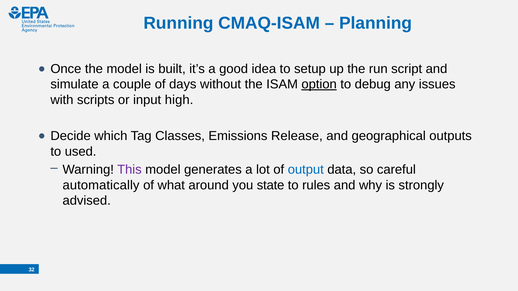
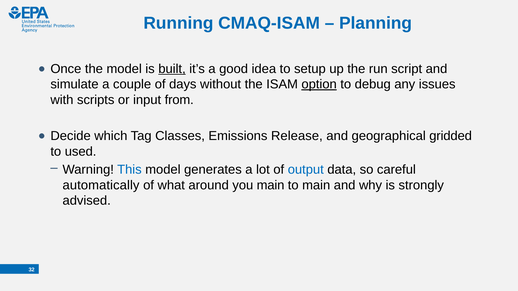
built underline: none -> present
high: high -> from
outputs: outputs -> gridded
This colour: purple -> blue
you state: state -> main
to rules: rules -> main
